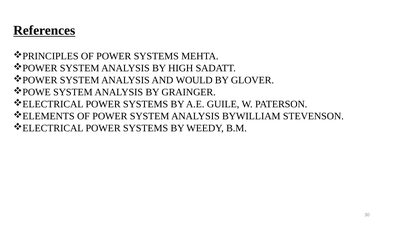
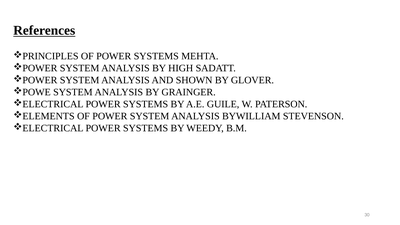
WOULD: WOULD -> SHOWN
